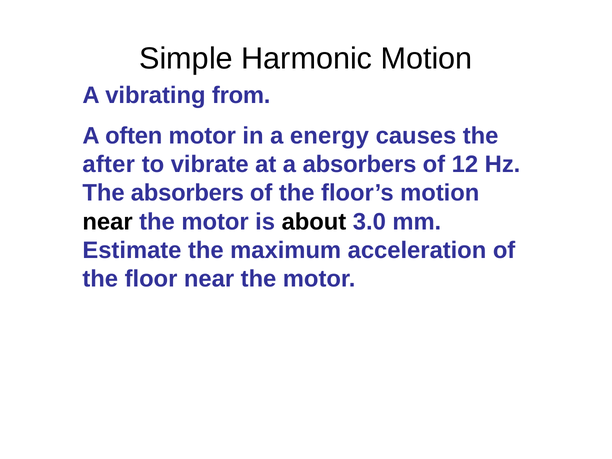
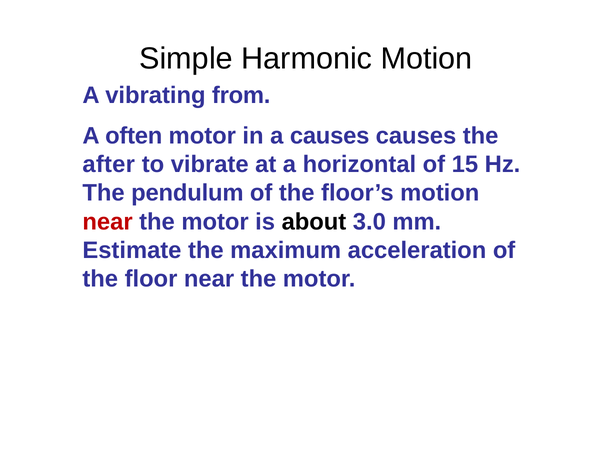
a energy: energy -> causes
a absorbers: absorbers -> horizontal
12: 12 -> 15
The absorbers: absorbers -> pendulum
near at (108, 222) colour: black -> red
